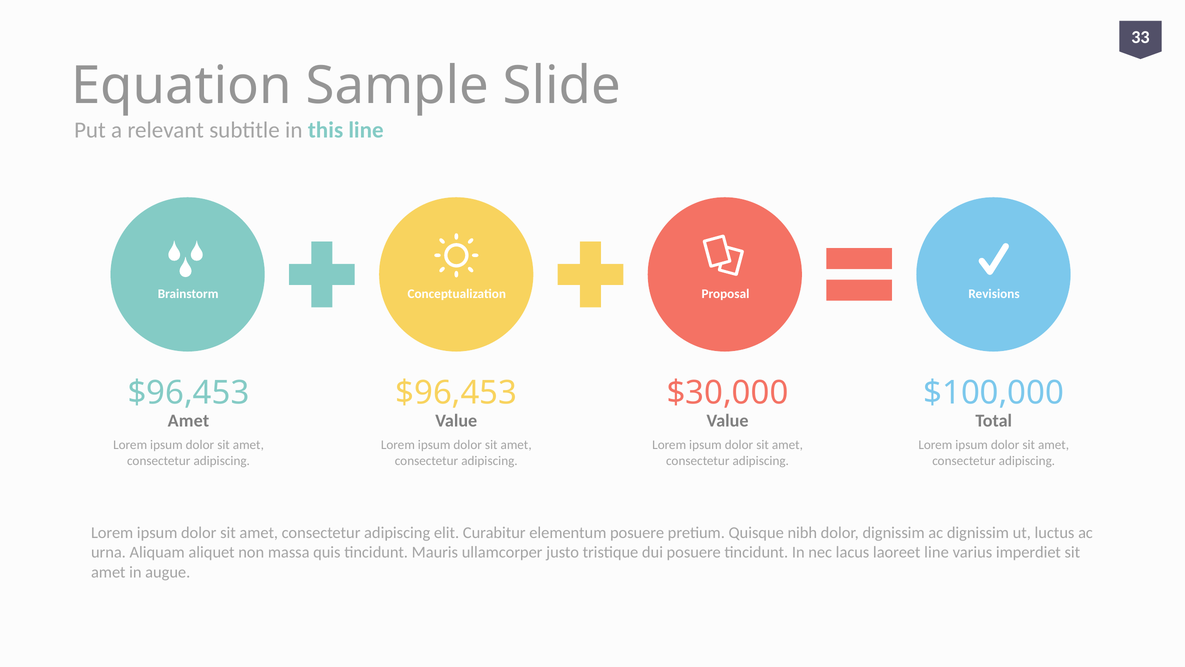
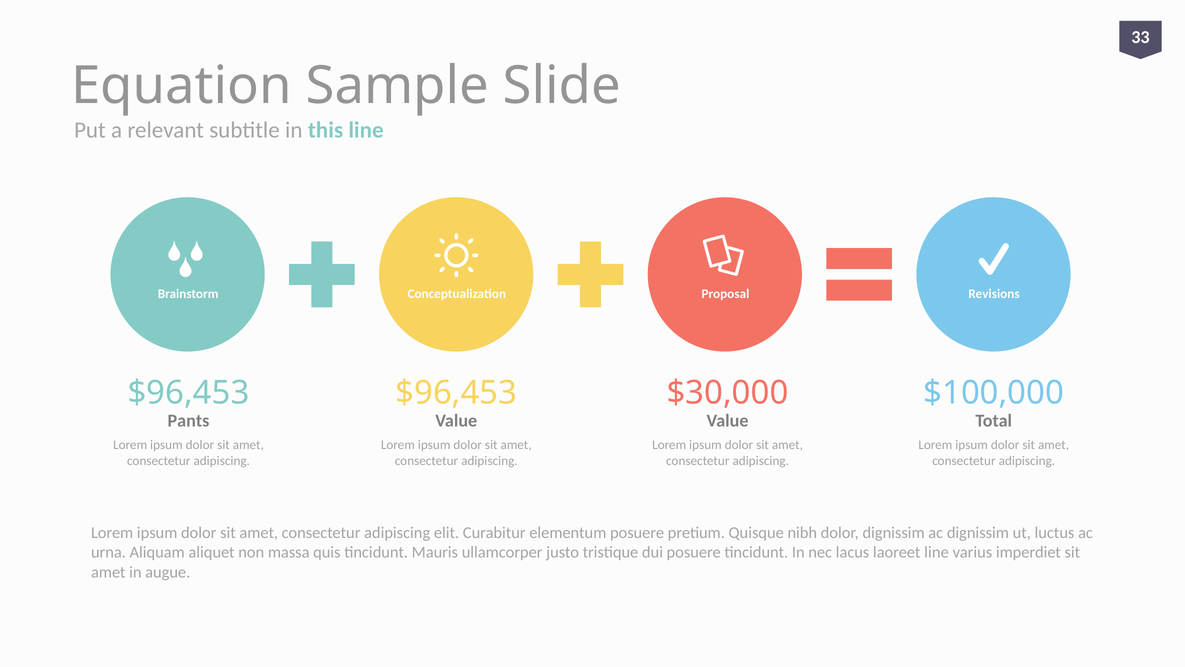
Amet at (188, 420): Amet -> Pants
